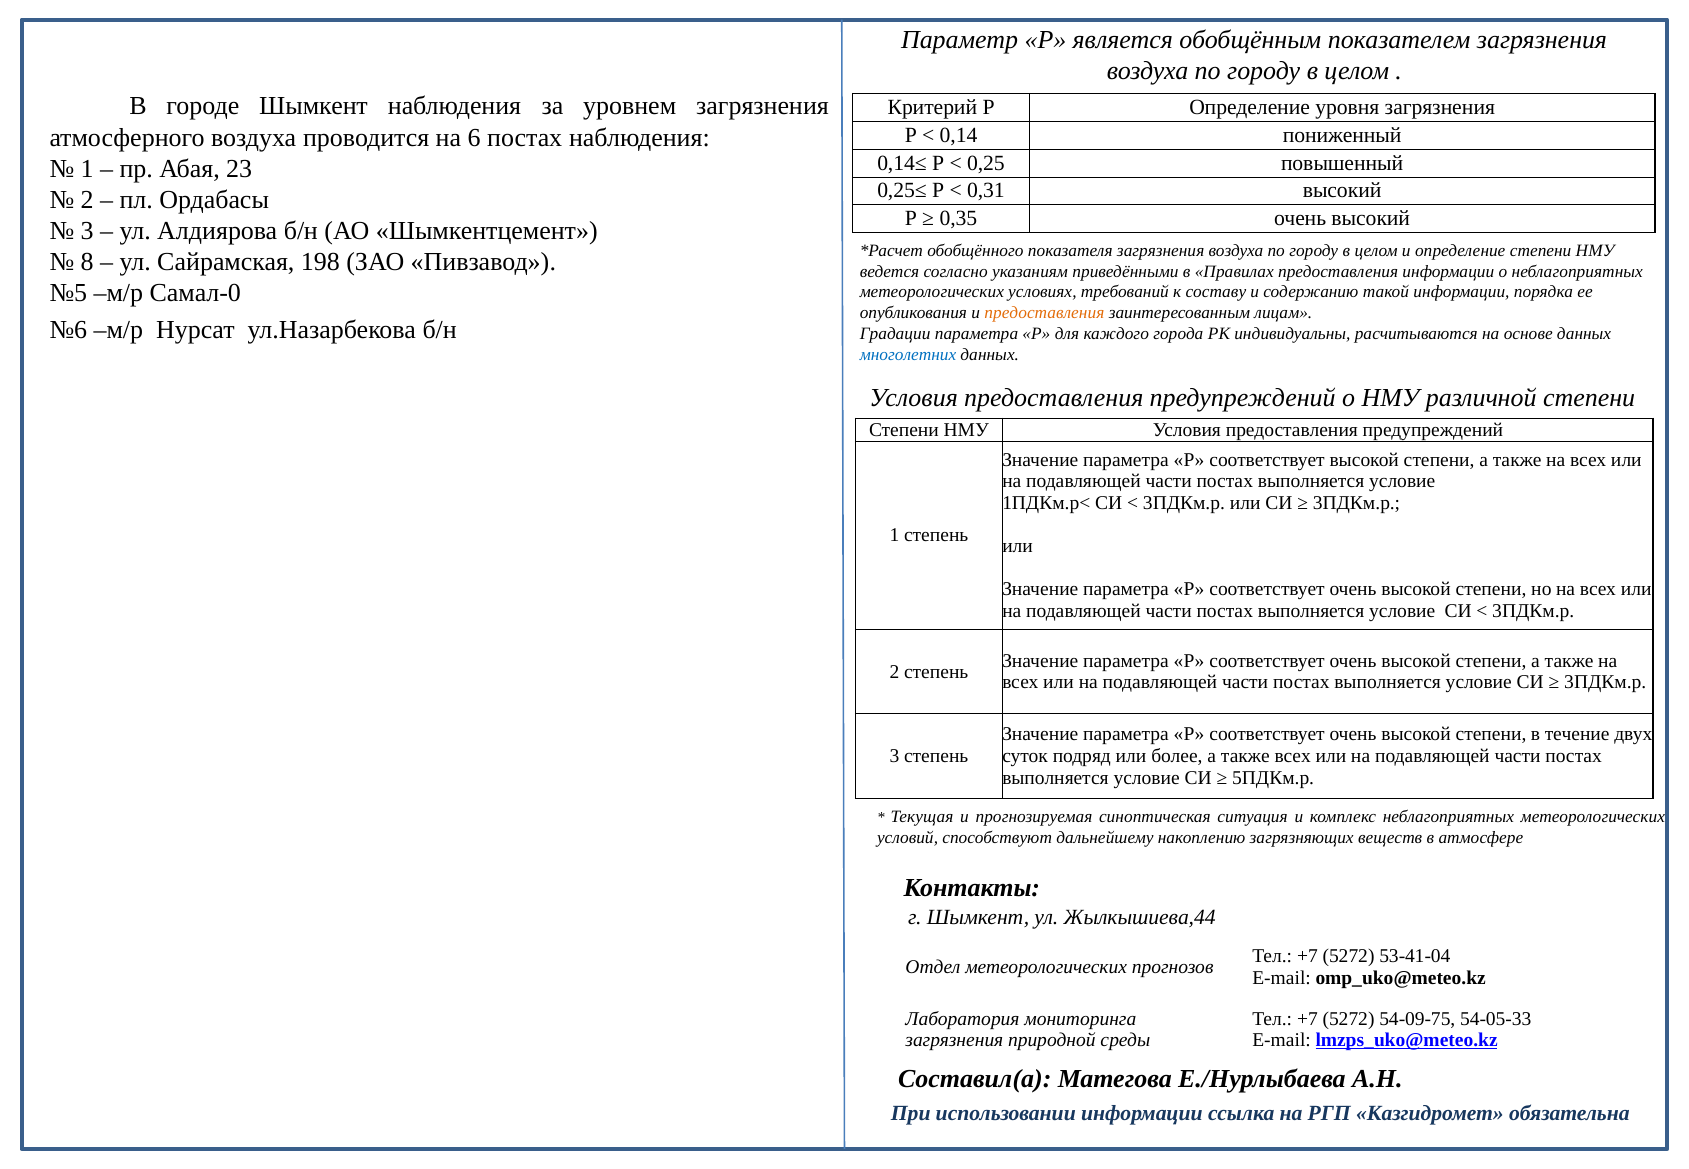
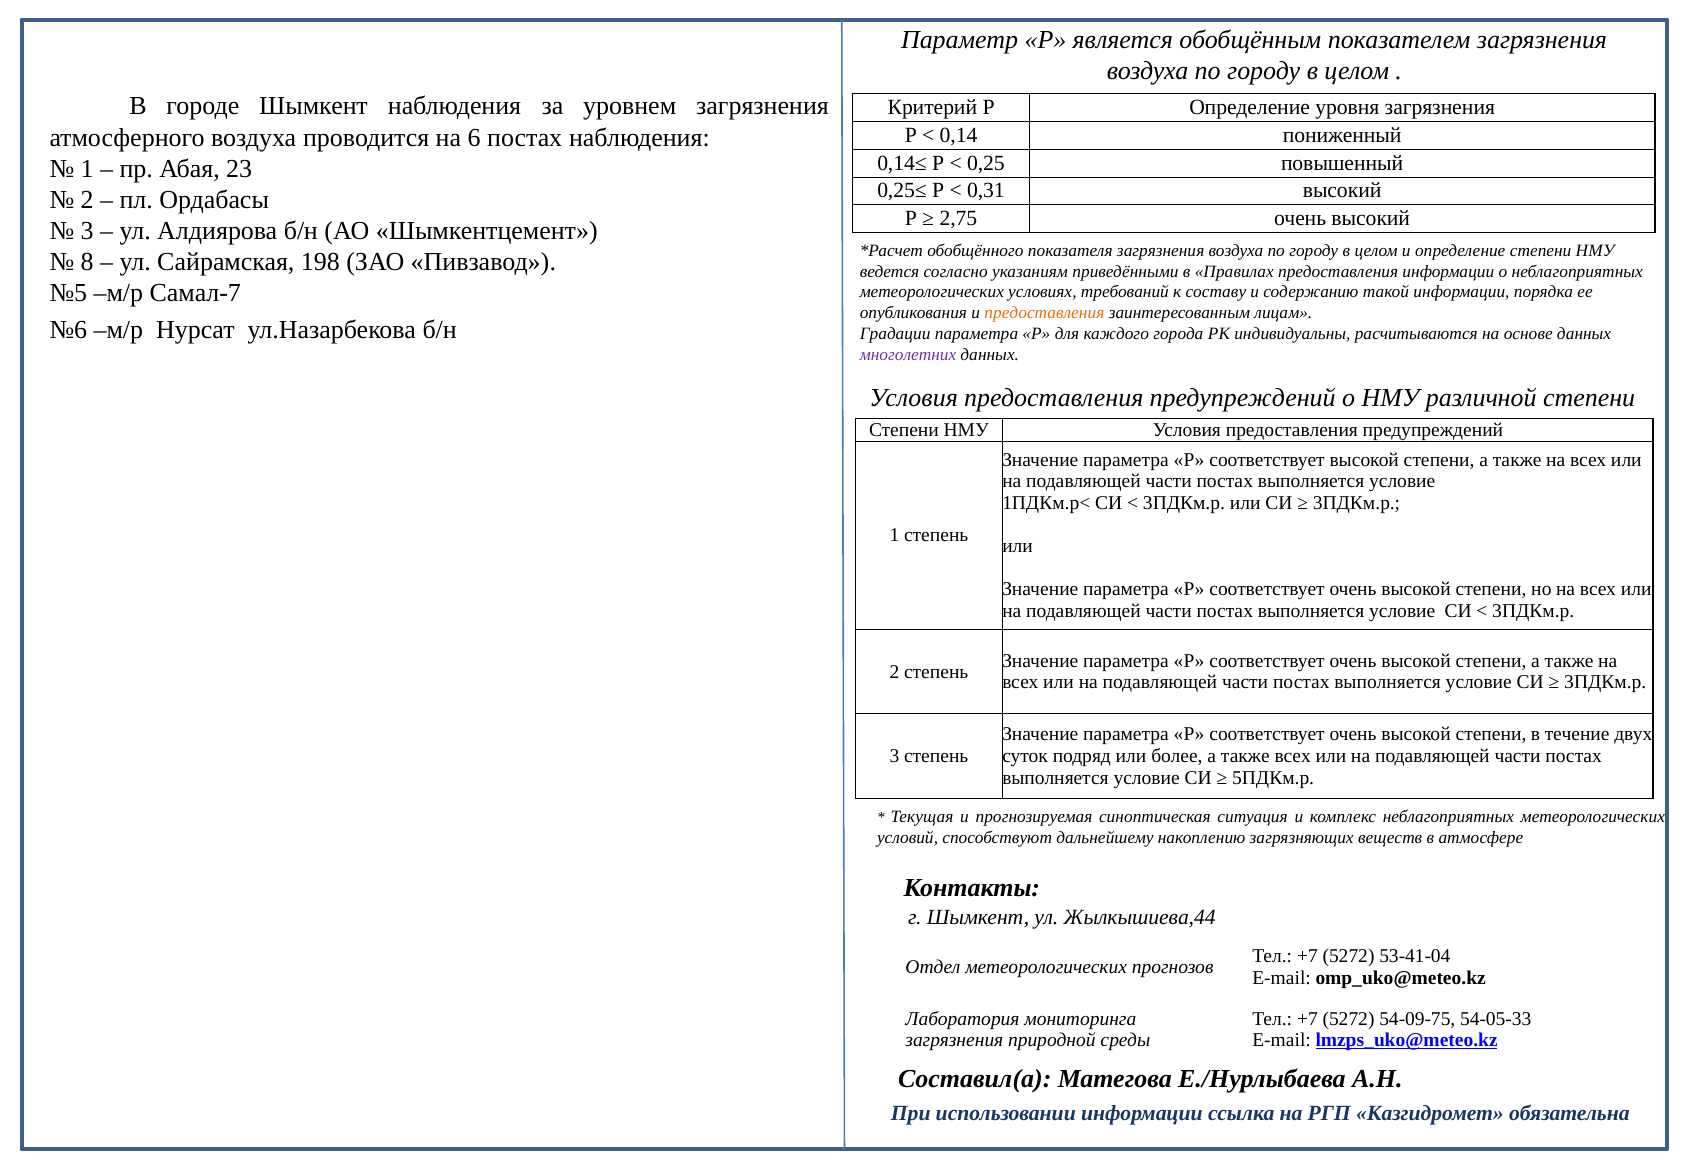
0,35: 0,35 -> 2,75
Самал-0: Самал-0 -> Самал-7
многолетних colour: blue -> purple
